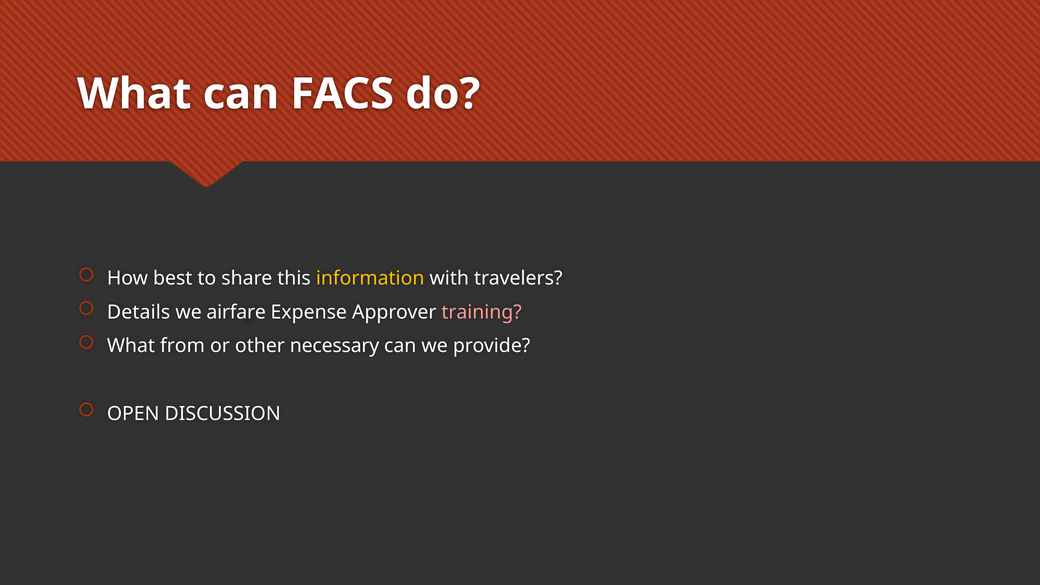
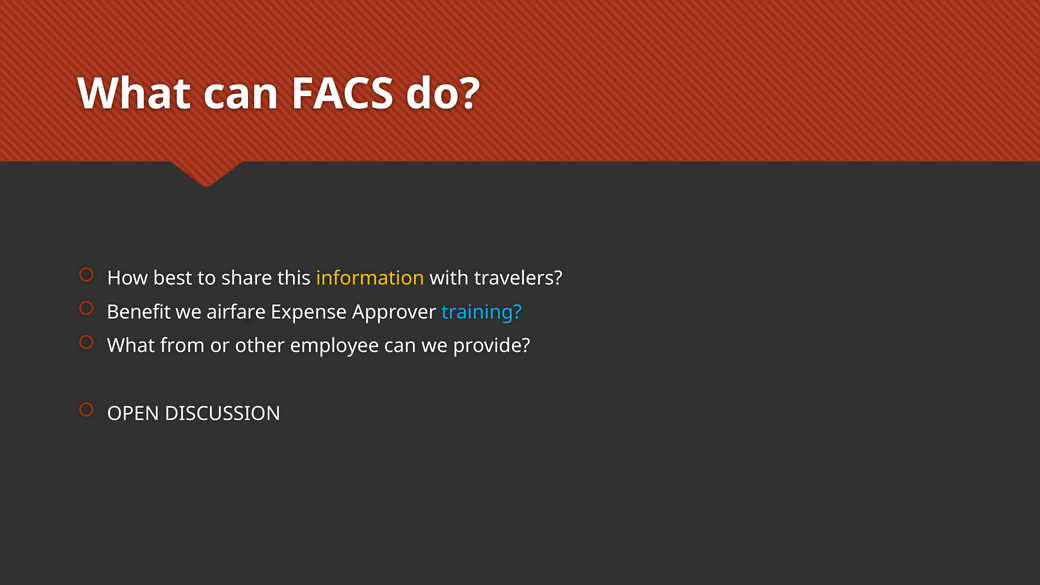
Details: Details -> Benefit
training colour: pink -> light blue
necessary: necessary -> employee
